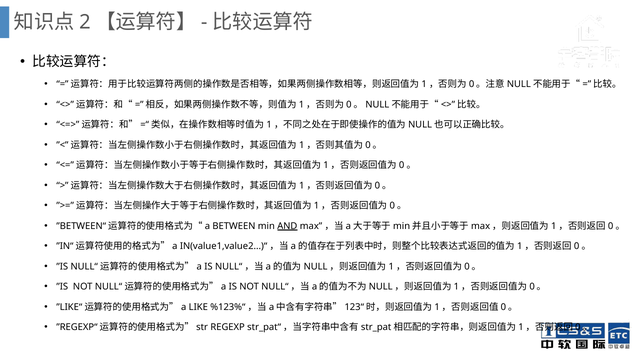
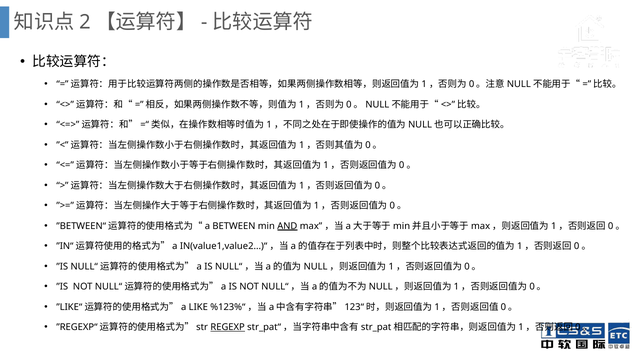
REGEXP underline: none -> present
